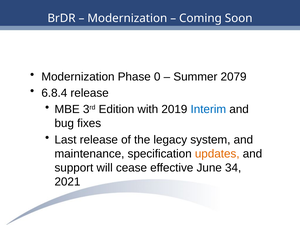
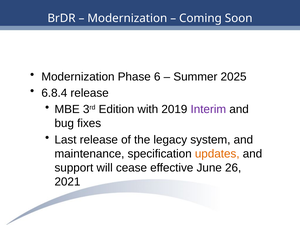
0: 0 -> 6
2079: 2079 -> 2025
Interim colour: blue -> purple
34: 34 -> 26
